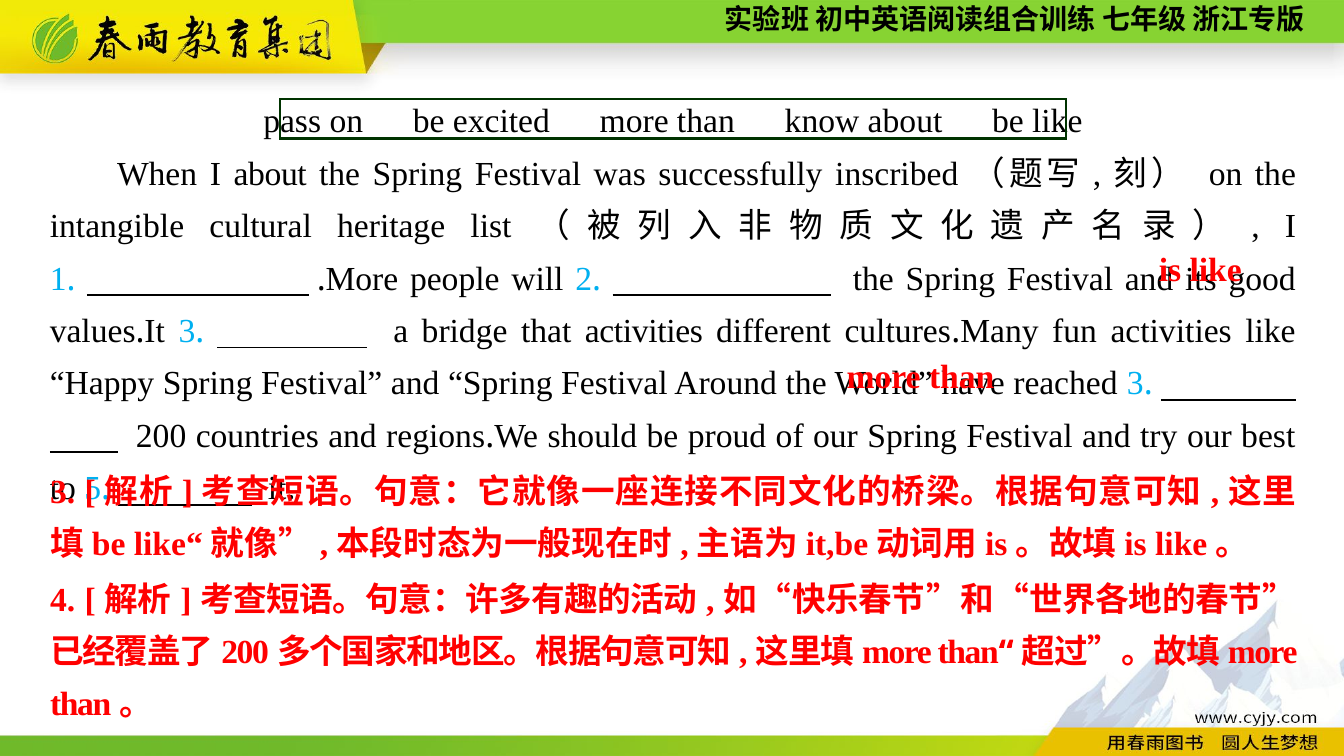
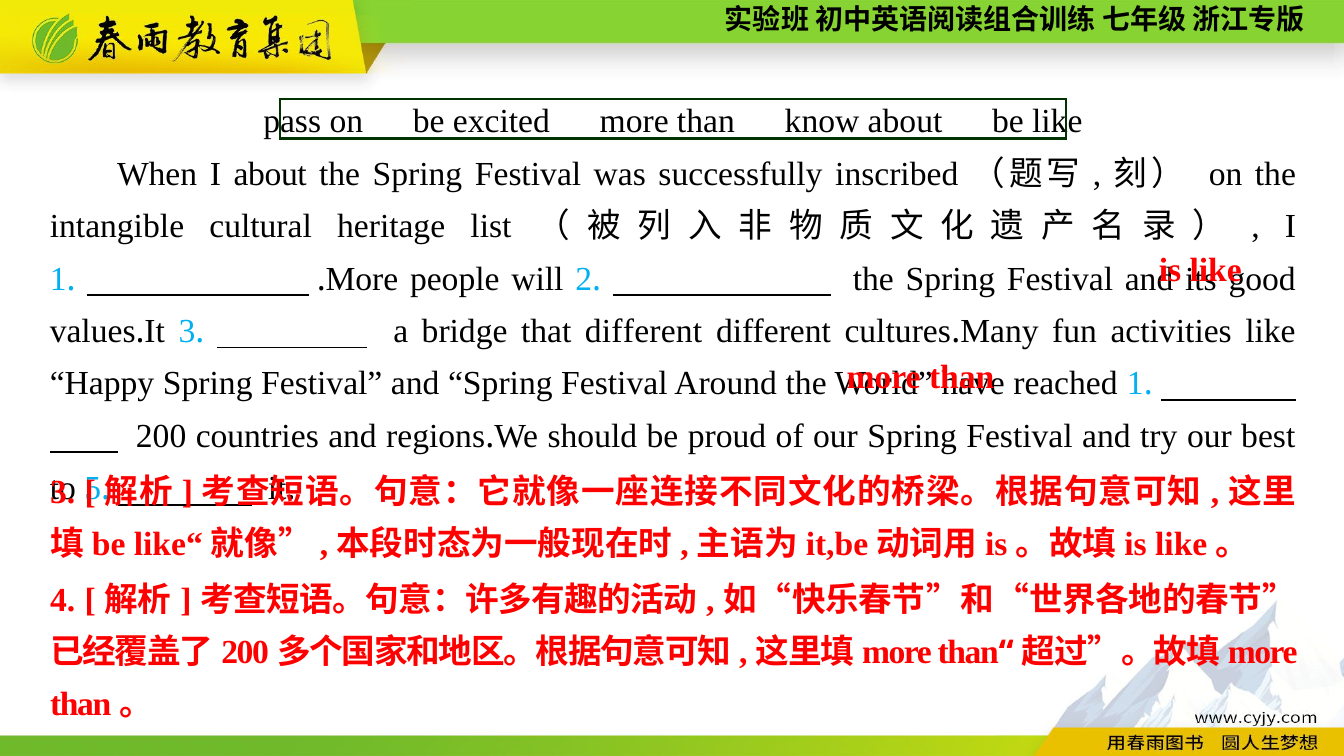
that activities: activities -> different
reached 3: 3 -> 1
